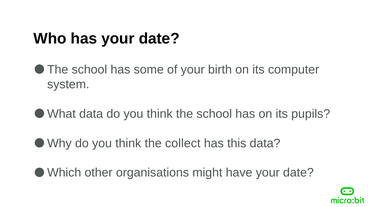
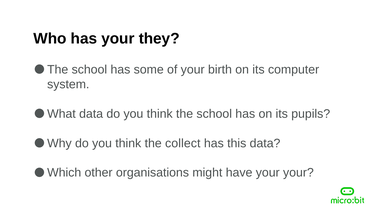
has your date: date -> they
have your date: date -> your
